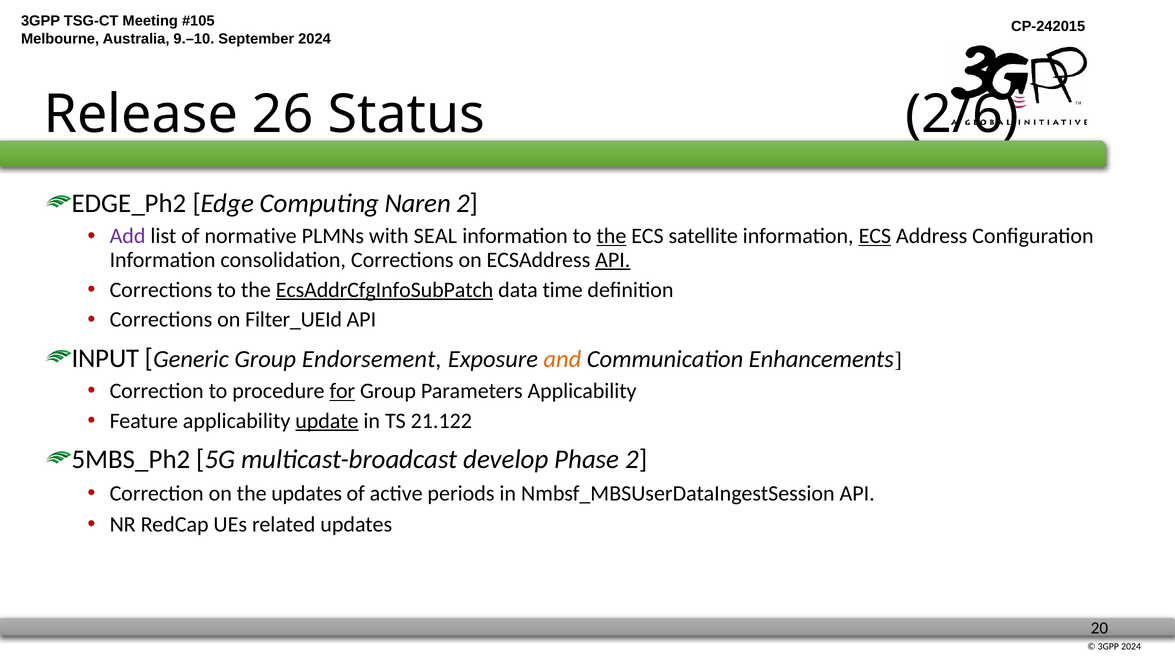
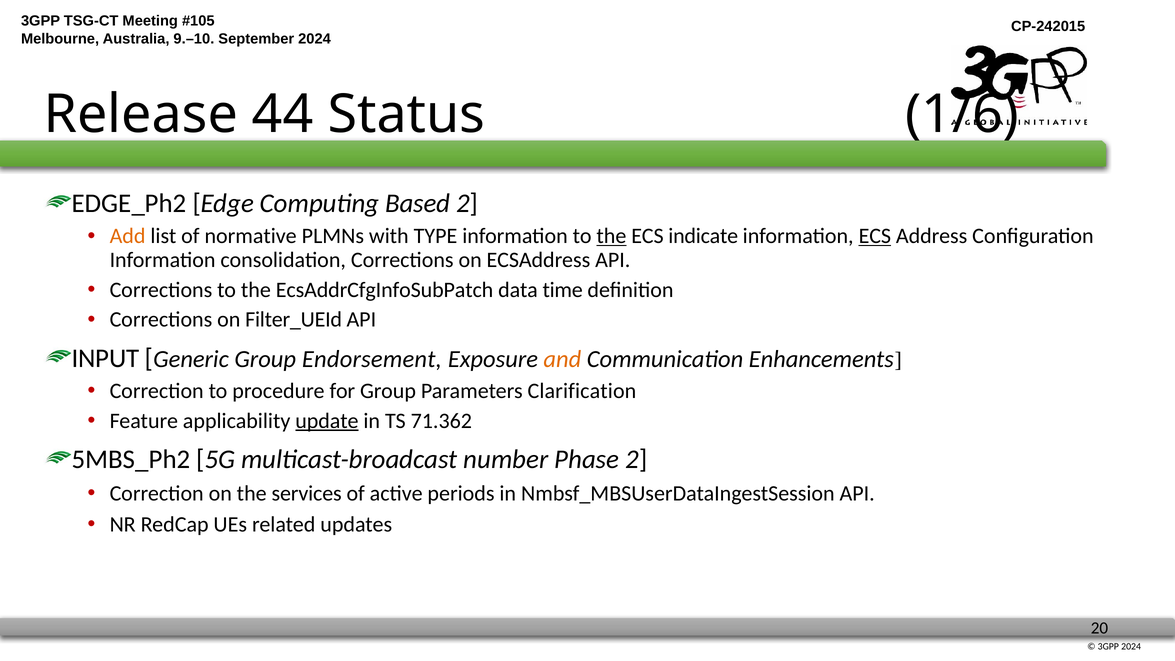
26: 26 -> 44
2/6: 2/6 -> 1/6
Naren: Naren -> Based
Add colour: purple -> orange
SEAL: SEAL -> TYPE
satellite: satellite -> indicate
API at (613, 260) underline: present -> none
EcsAddrCfgInfoSubPatch underline: present -> none
for underline: present -> none
Parameters Applicability: Applicability -> Clarification
21.122: 21.122 -> 71.362
develop: develop -> number
the updates: updates -> services
